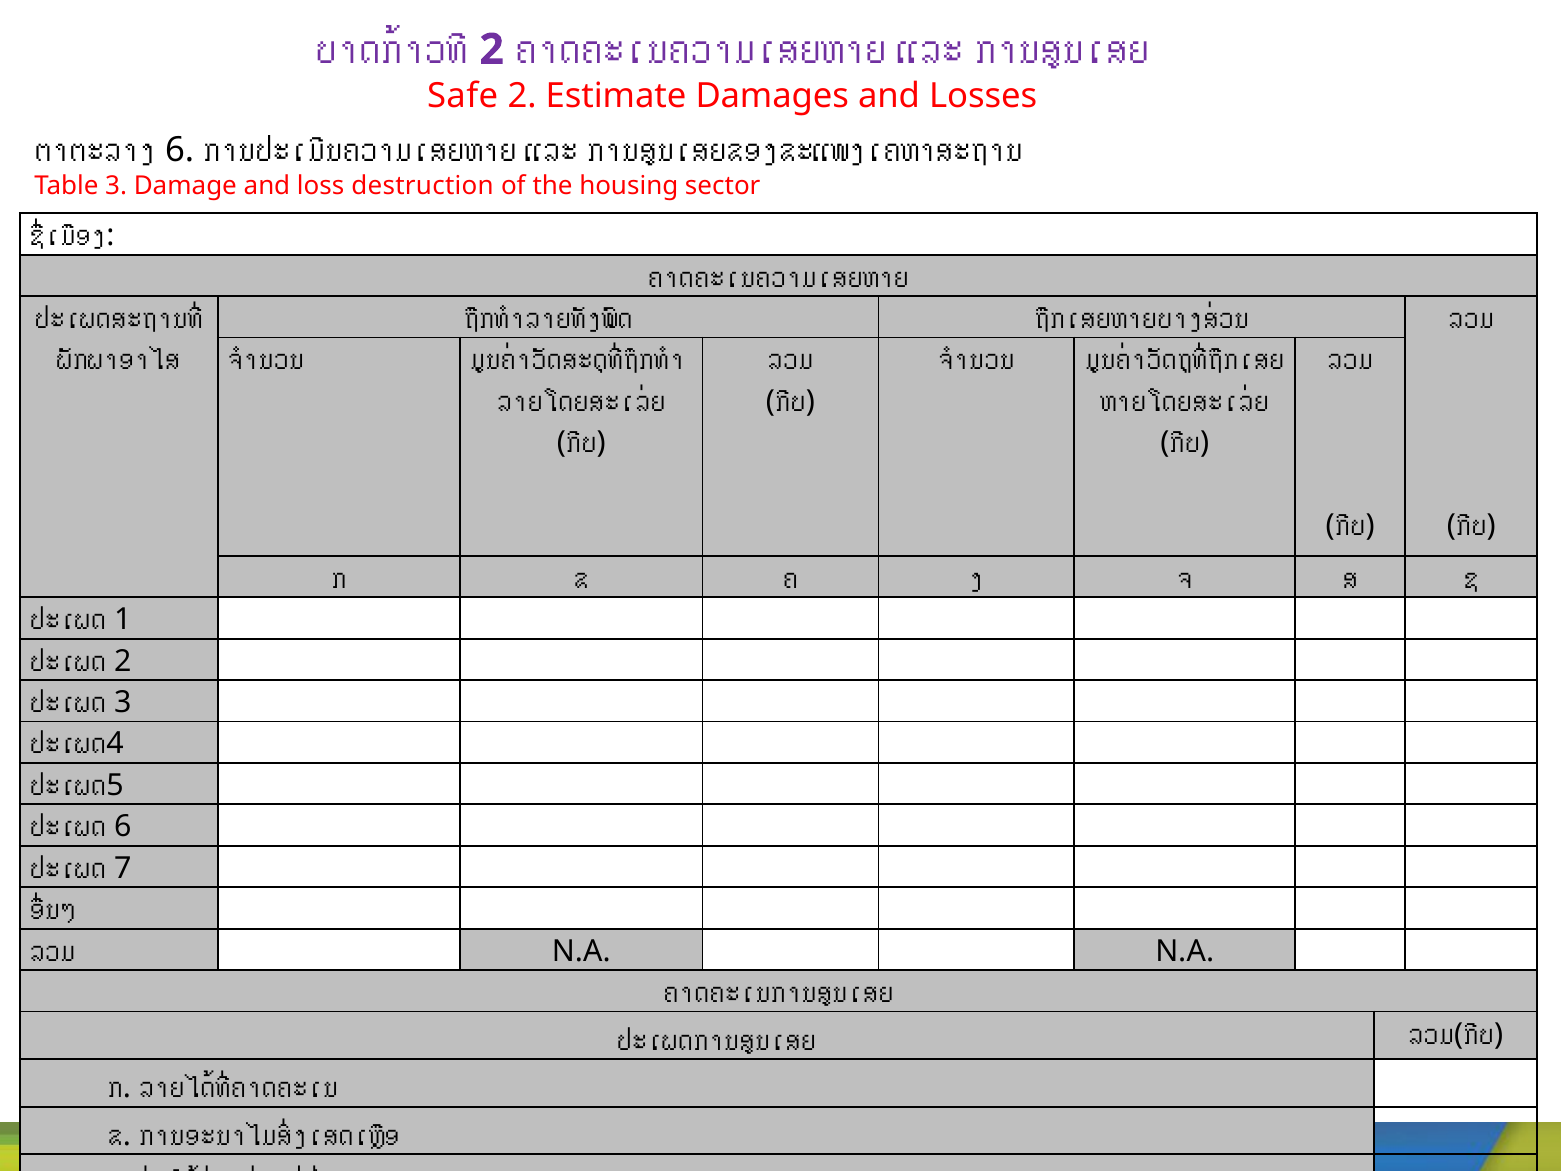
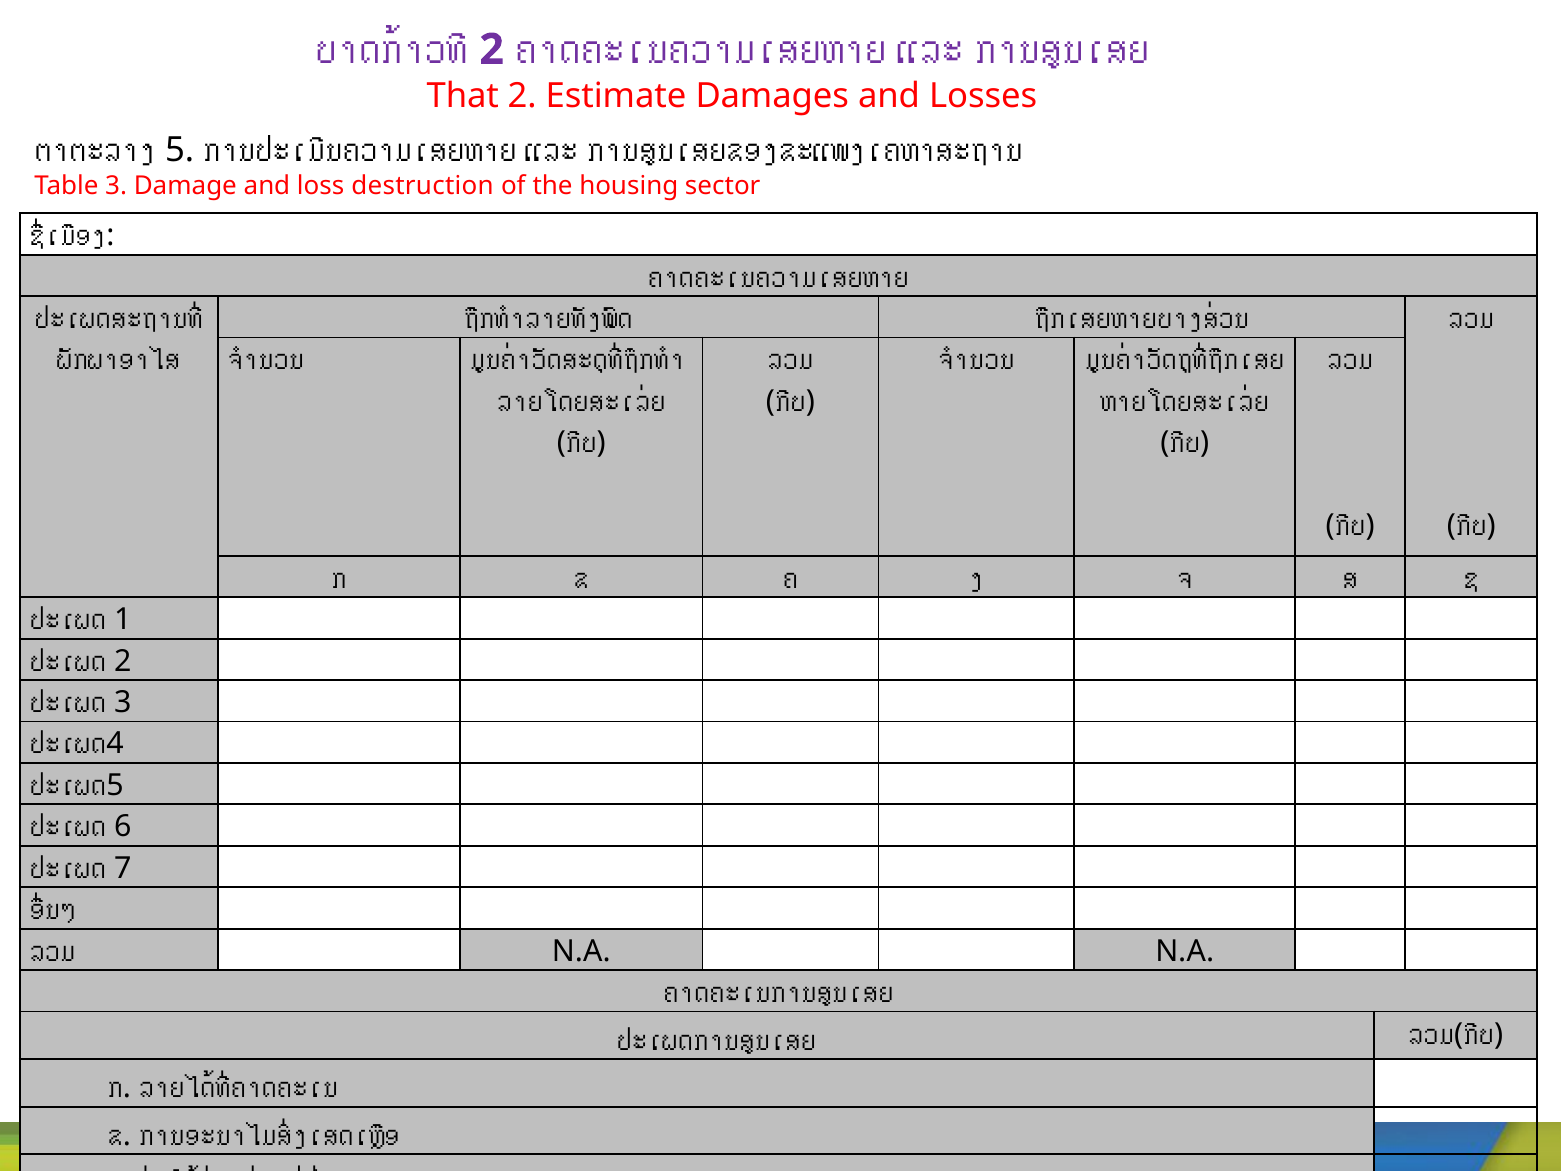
Safe: Safe -> That
6 at (180, 150): 6 -> 5
